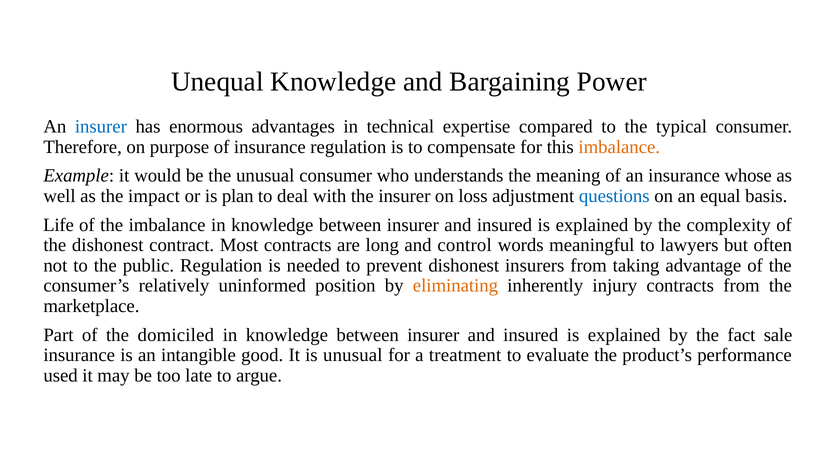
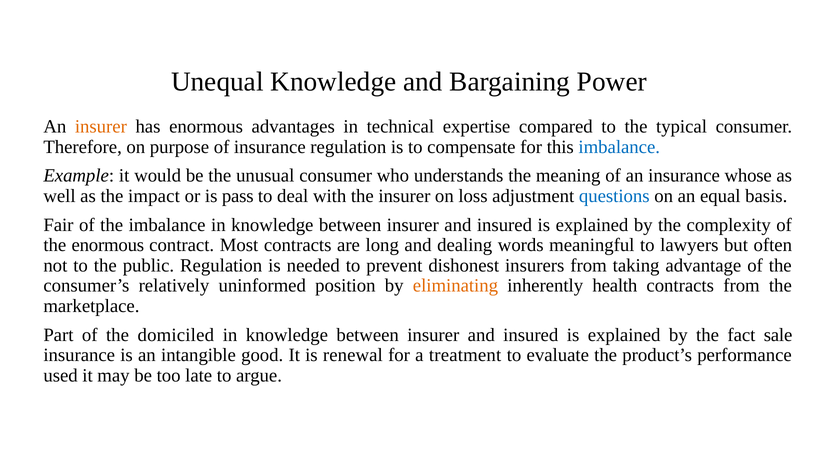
insurer at (101, 127) colour: blue -> orange
imbalance at (619, 147) colour: orange -> blue
plan: plan -> pass
Life: Life -> Fair
the dishonest: dishonest -> enormous
control: control -> dealing
injury: injury -> health
is unusual: unusual -> renewal
